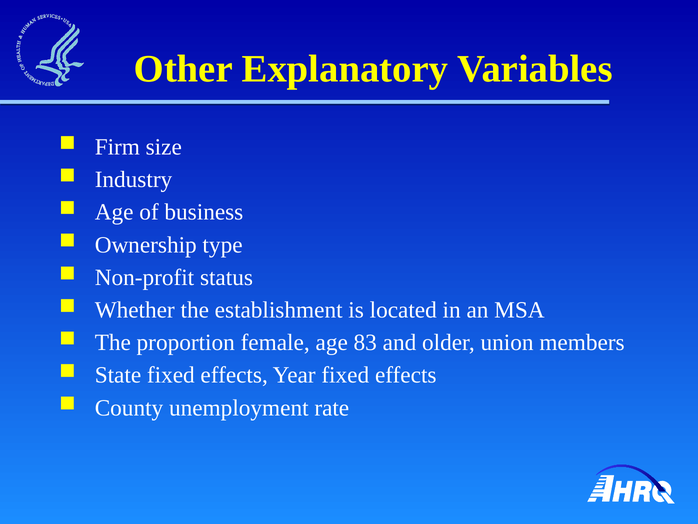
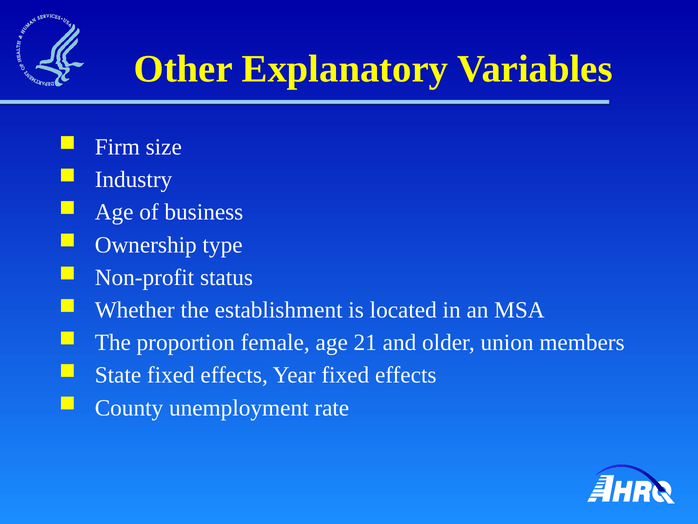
83: 83 -> 21
